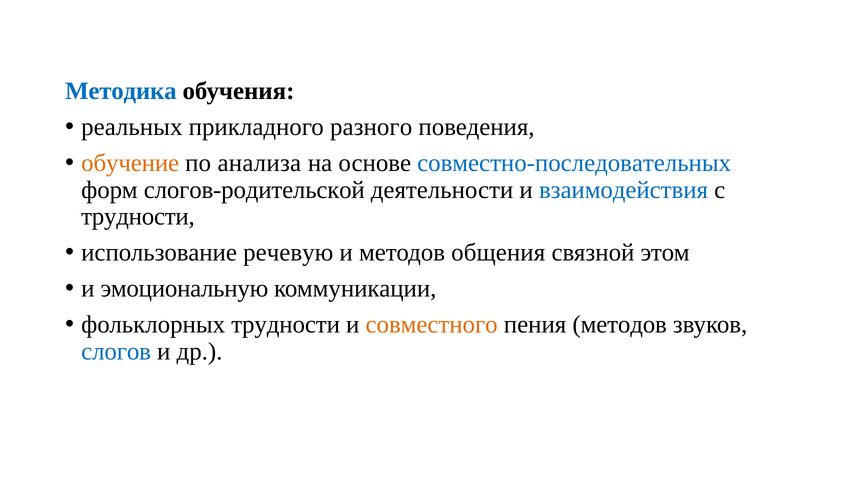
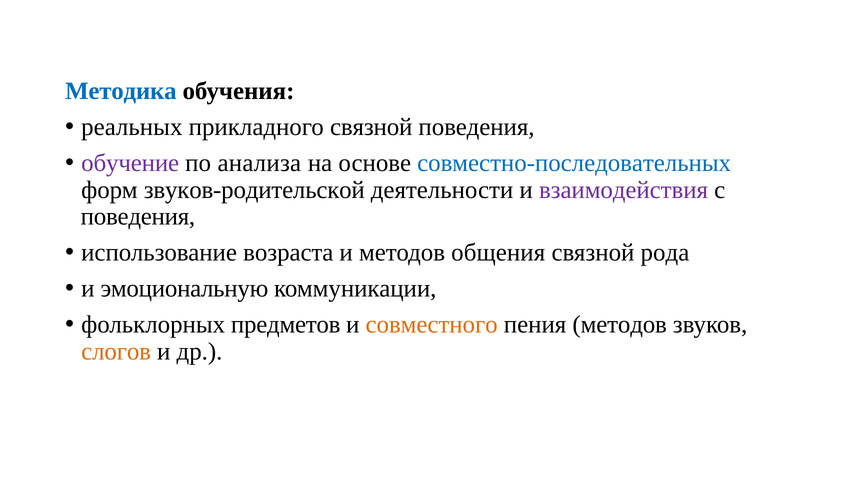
прикладного разного: разного -> связной
обучение colour: orange -> purple
слогов-родительской: слогов-родительской -> звуков-родительской
взаимодействия colour: blue -> purple
трудности at (138, 217): трудности -> поведения
речевую: речевую -> возраста
этом: этом -> рода
фольклорных трудности: трудности -> предметов
слогов colour: blue -> orange
